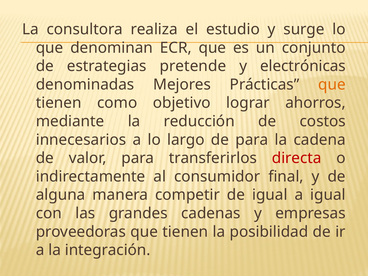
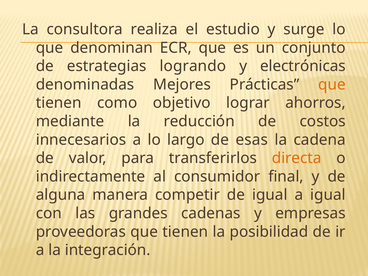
pretende: pretende -> logrando
de para: para -> esas
directa colour: red -> orange
